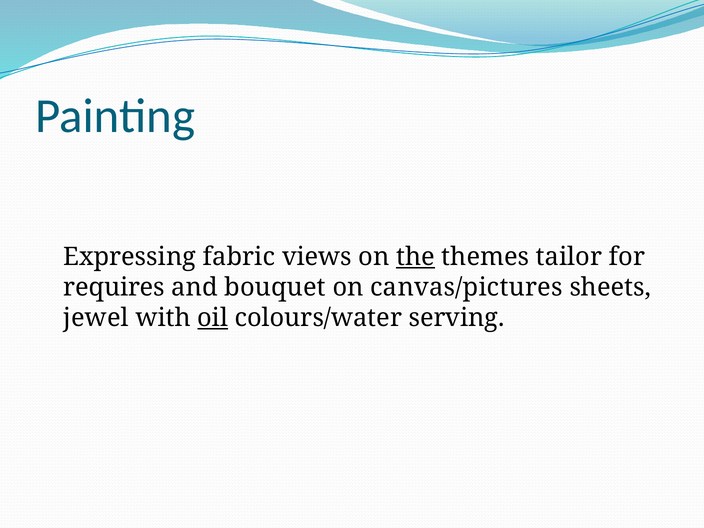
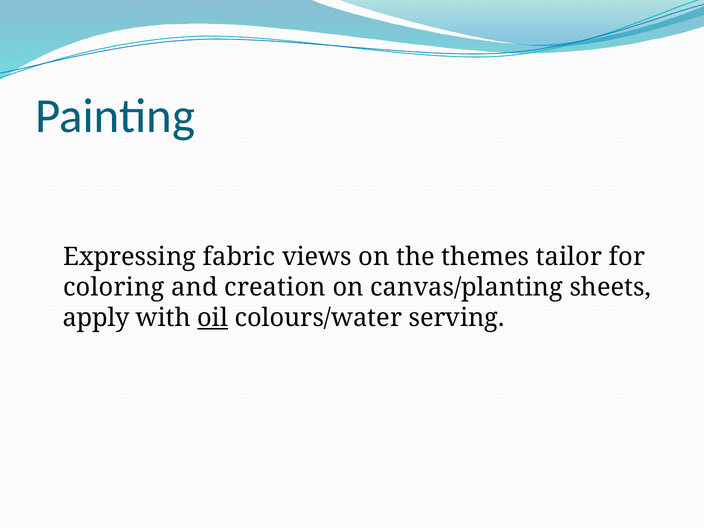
the underline: present -> none
requires: requires -> coloring
bouquet: bouquet -> creation
canvas/pictures: canvas/pictures -> canvas/planting
jewel: jewel -> apply
